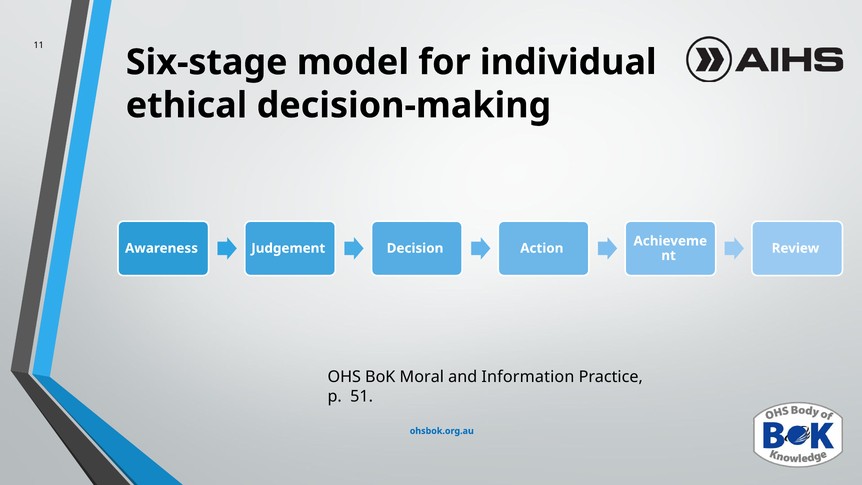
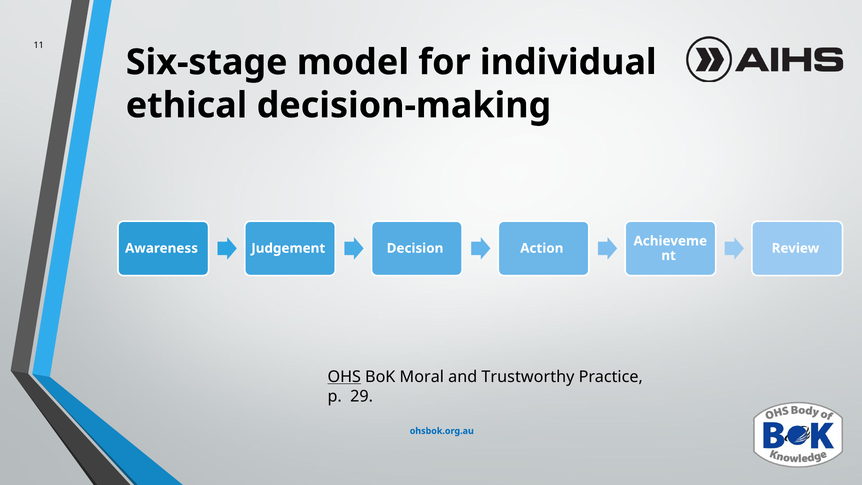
OHS underline: none -> present
Information: Information -> Trustworthy
51: 51 -> 29
